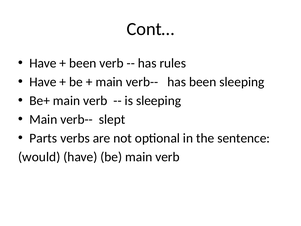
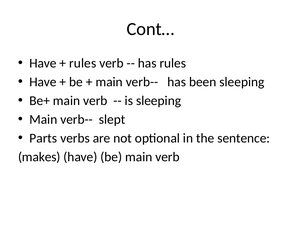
been at (83, 63): been -> rules
would: would -> makes
